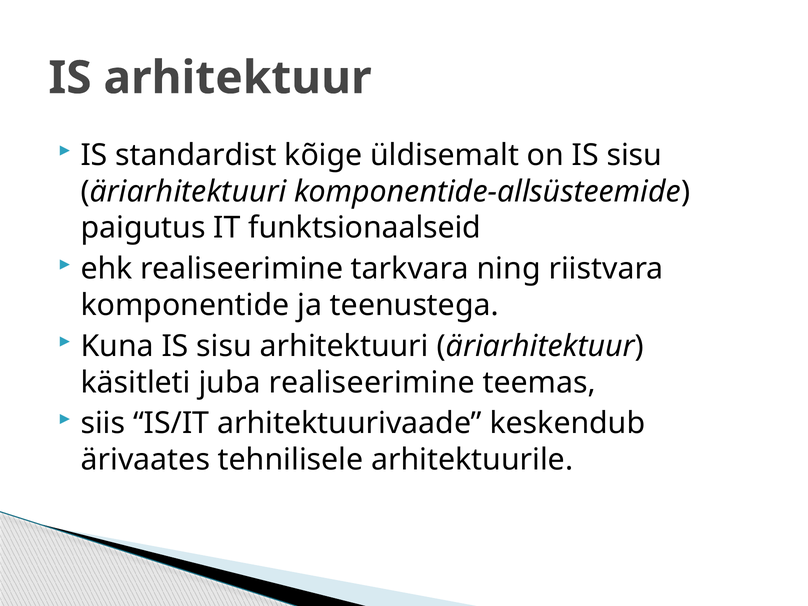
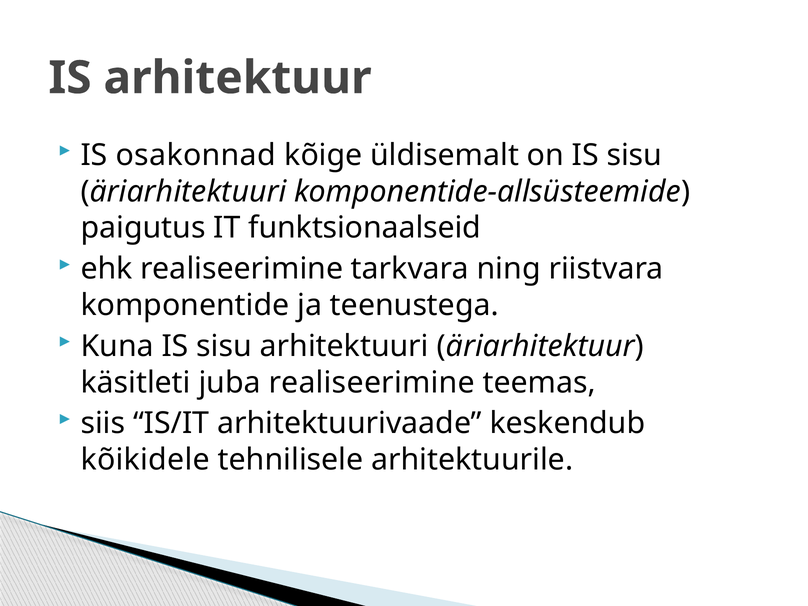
standardist: standardist -> osakonnad
ärivaates: ärivaates -> kõikidele
